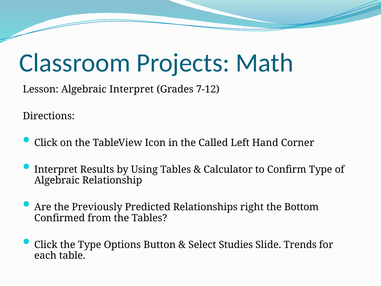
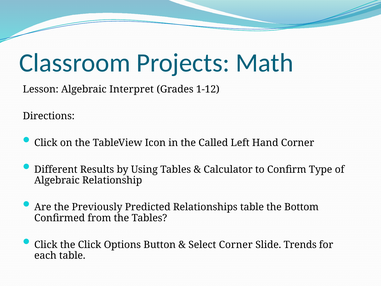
7-12: 7-12 -> 1-12
Interpret at (56, 169): Interpret -> Different
Relationships right: right -> table
the Type: Type -> Click
Select Studies: Studies -> Corner
